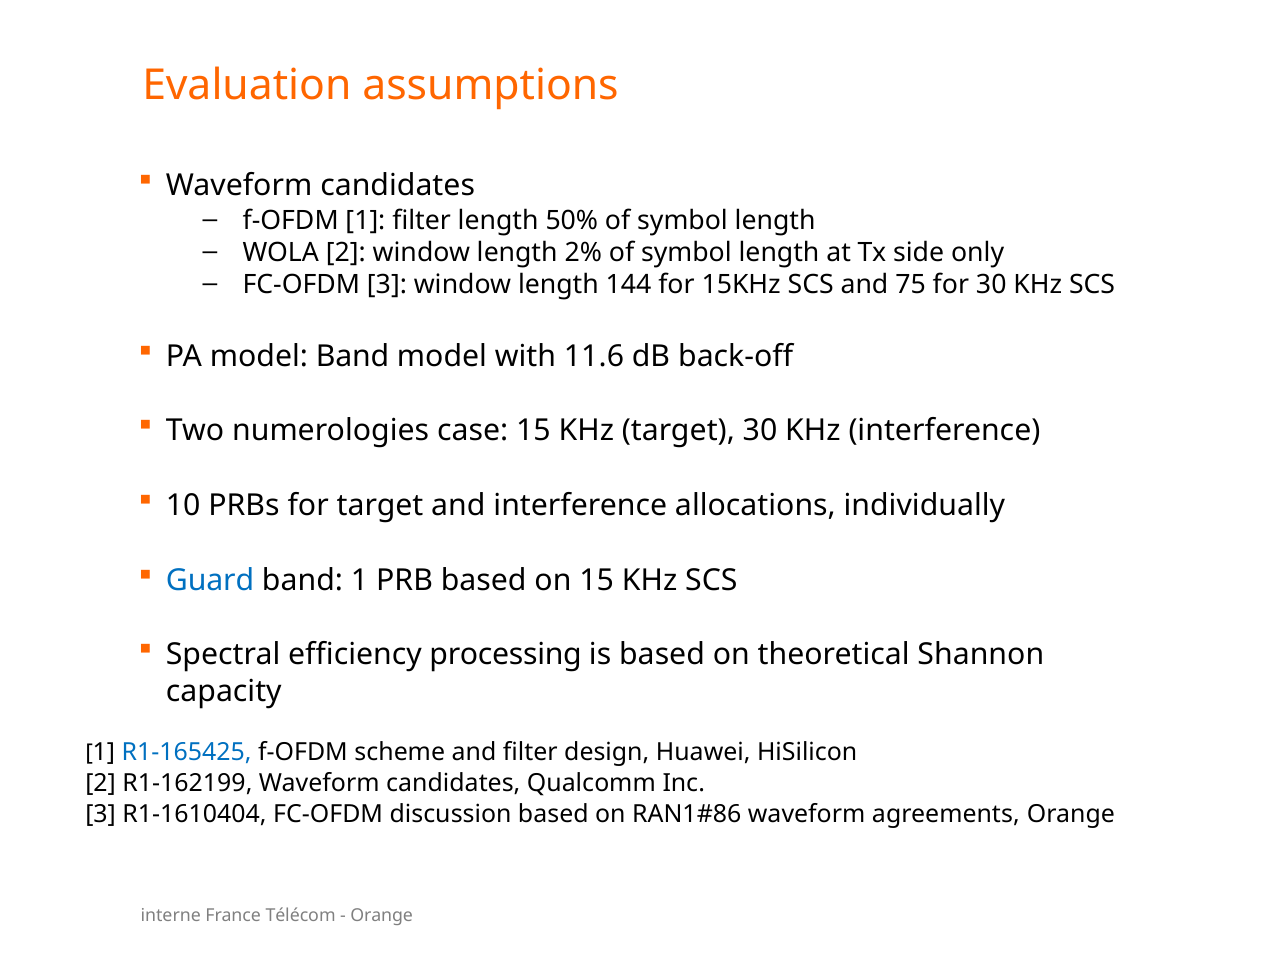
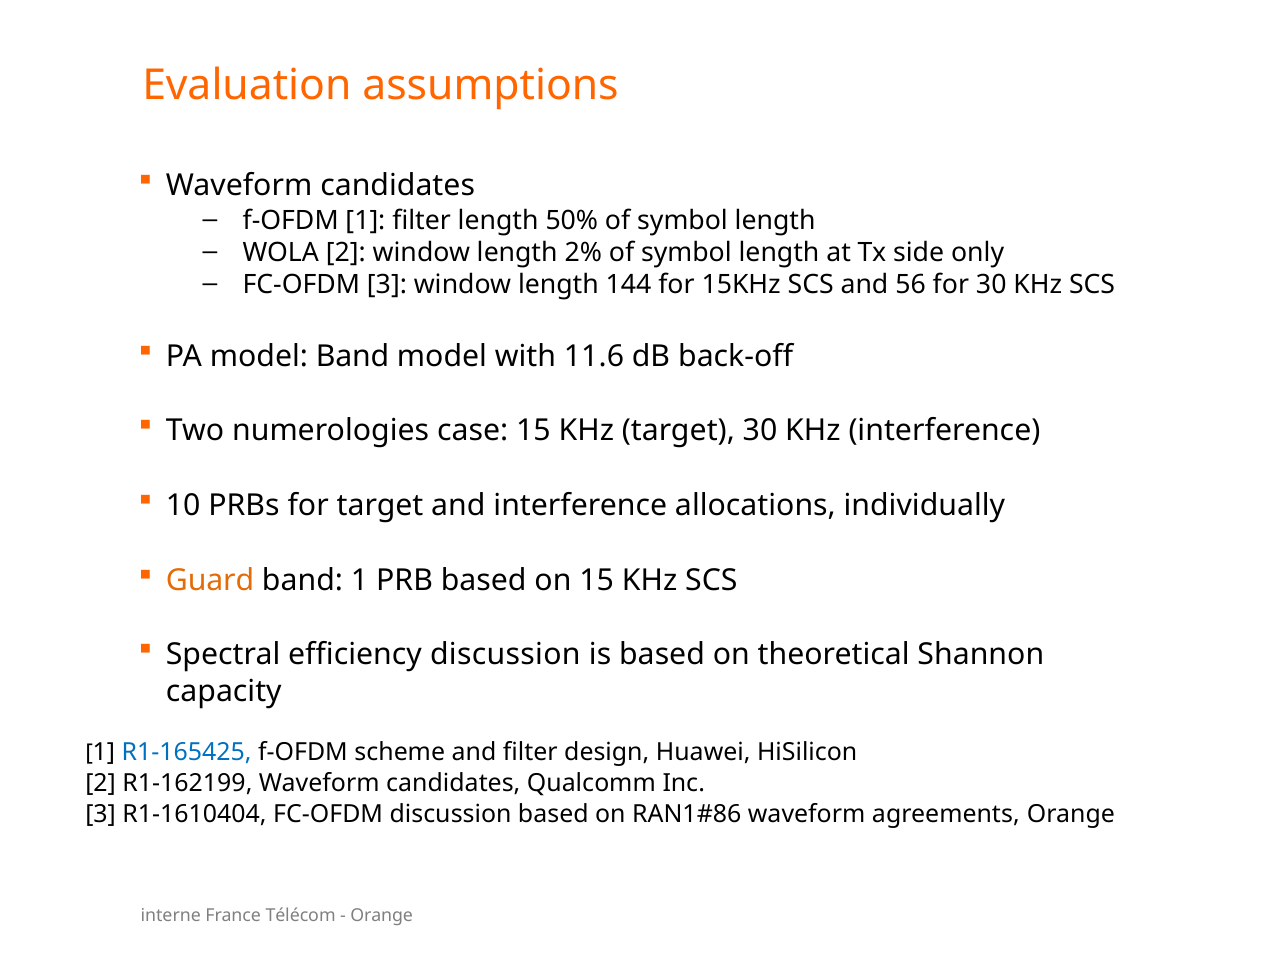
75: 75 -> 56
Guard colour: blue -> orange
efficiency processing: processing -> discussion
